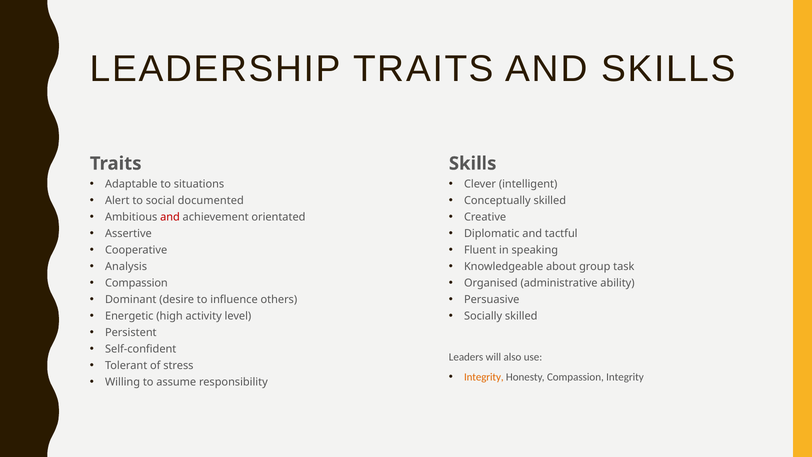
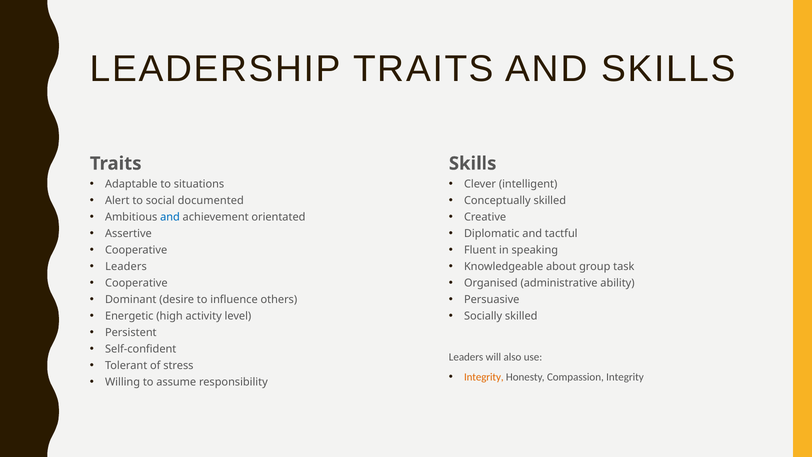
and at (170, 217) colour: red -> blue
Analysis at (126, 266): Analysis -> Leaders
Compassion at (136, 283): Compassion -> Cooperative
